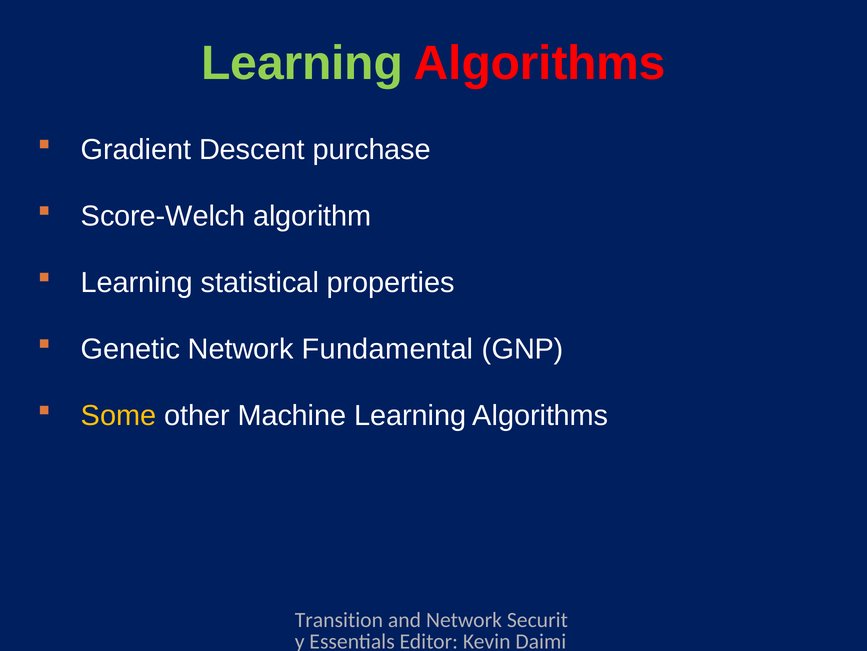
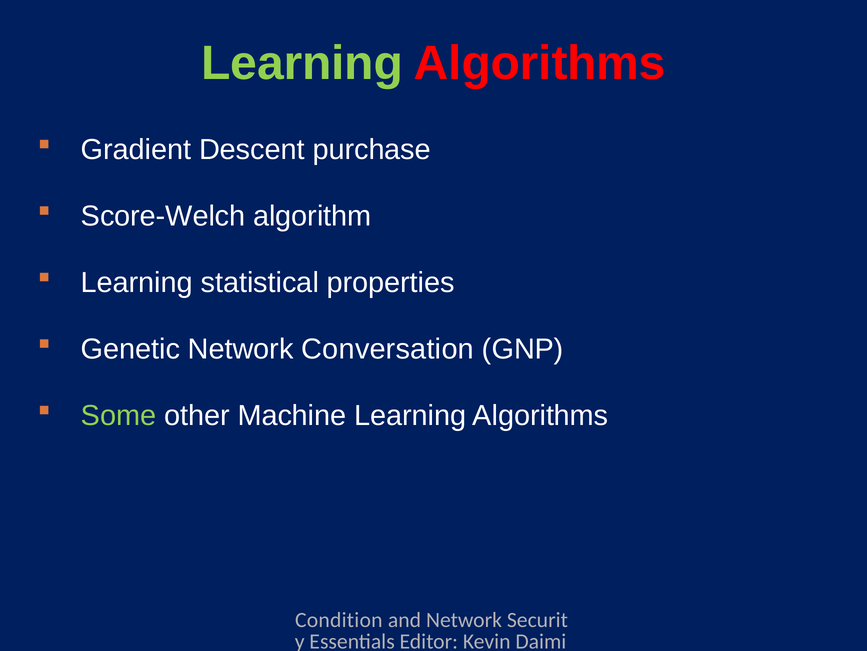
Fundamental: Fundamental -> Conversation
Some colour: yellow -> light green
Transition: Transition -> Condition
